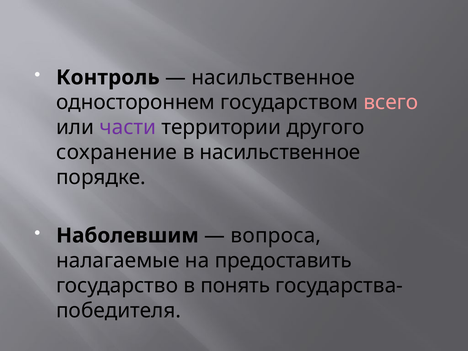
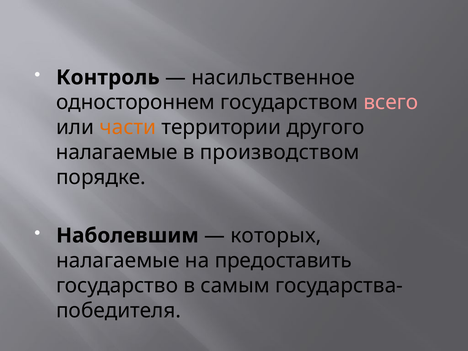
части colour: purple -> orange
сохранение at (117, 152): сохранение -> налагаемые
в насильственное: насильственное -> производством
вопроса: вопроса -> которых
понять: понять -> самым
